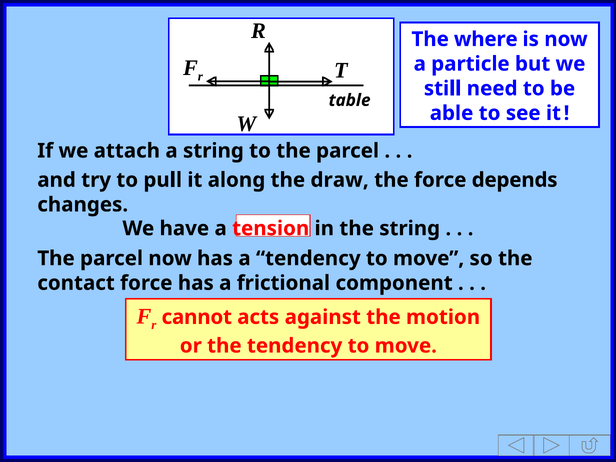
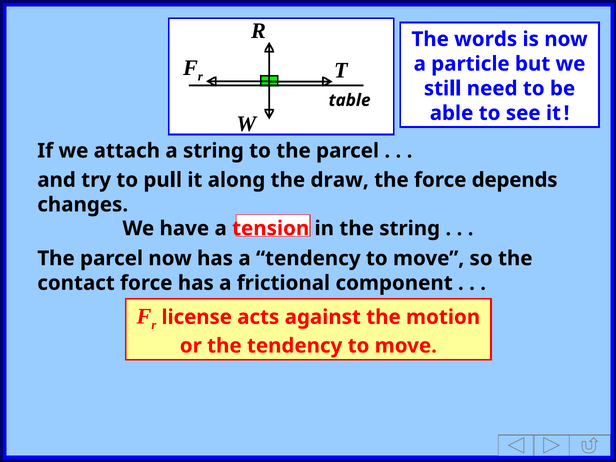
where: where -> words
cannot: cannot -> license
